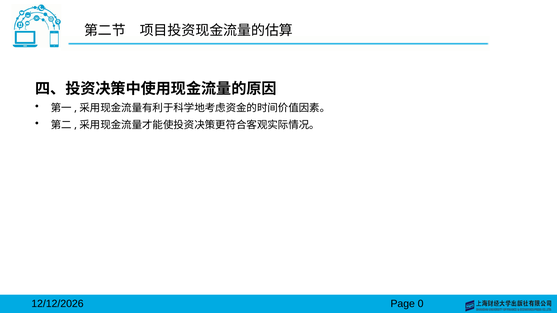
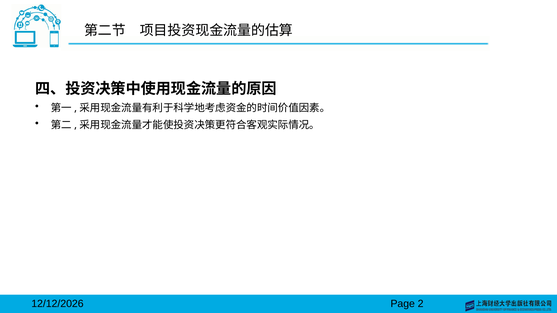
0: 0 -> 2
